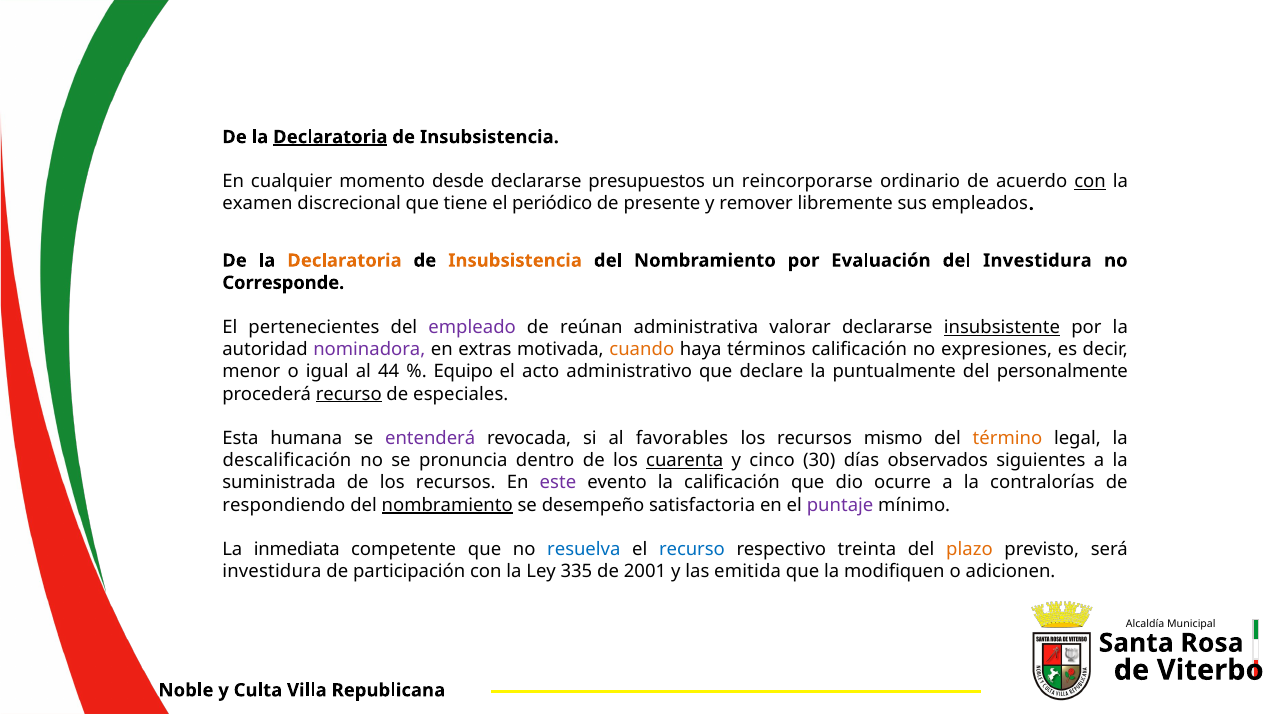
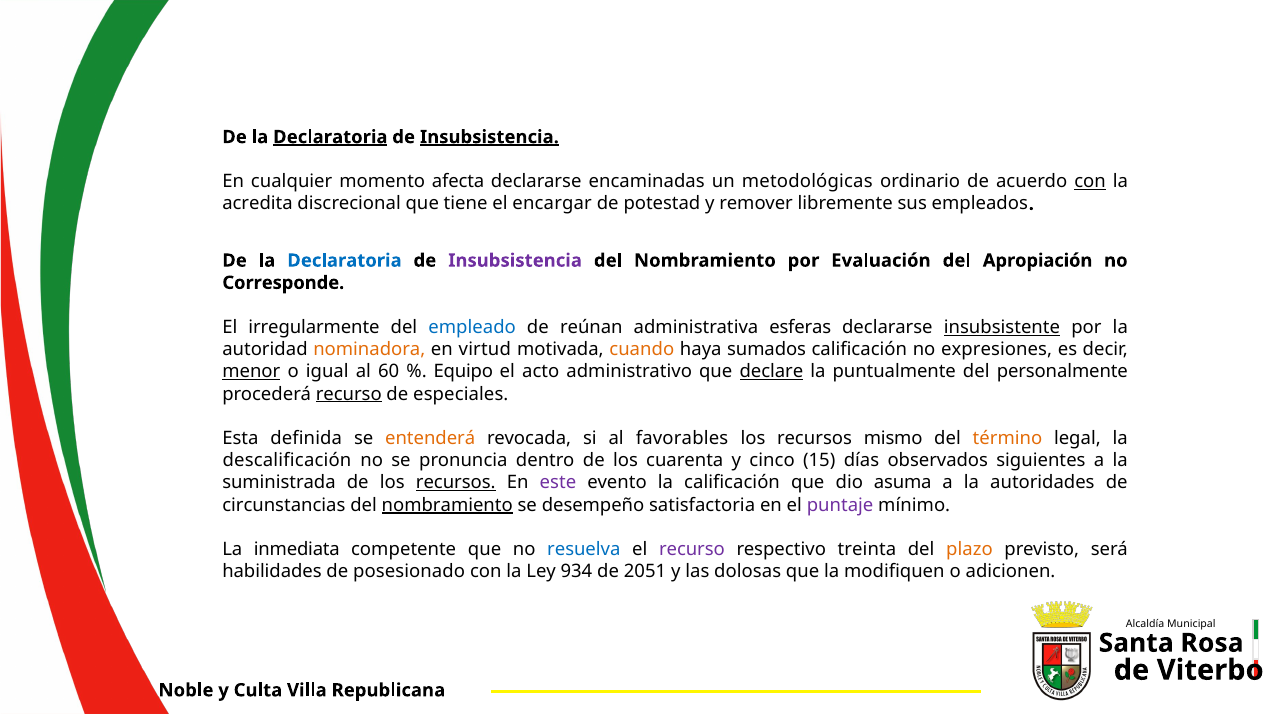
Insubsistencia at (489, 137) underline: none -> present
desde: desde -> afecta
presupuestos: presupuestos -> encaminadas
reincorporarse: reincorporarse -> metodológicas
examen: examen -> acredita
periódico: periódico -> encargar
presente: presente -> potestad
Declaratoria at (344, 260) colour: orange -> blue
Insubsistencia at (515, 260) colour: orange -> purple
del Investidura: Investidura -> Apropiación
pertenecientes: pertenecientes -> irregularmente
empleado colour: purple -> blue
valorar: valorar -> esferas
nominadora colour: purple -> orange
extras: extras -> virtud
términos: términos -> sumados
menor underline: none -> present
44: 44 -> 60
declare underline: none -> present
humana: humana -> definida
entenderá colour: purple -> orange
cuarenta underline: present -> none
30: 30 -> 15
recursos at (456, 483) underline: none -> present
ocurre: ocurre -> asuma
contralorías: contralorías -> autoridades
respondiendo: respondiendo -> circunstancias
recurso at (692, 549) colour: blue -> purple
investidura at (272, 572): investidura -> habilidades
participación: participación -> posesionado
335: 335 -> 934
2001: 2001 -> 2051
emitida: emitida -> dolosas
